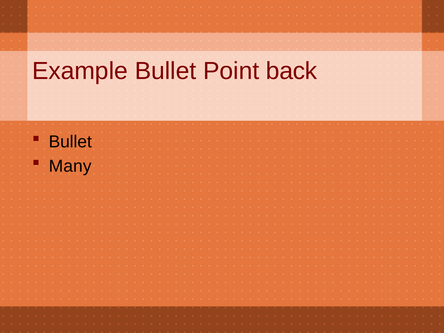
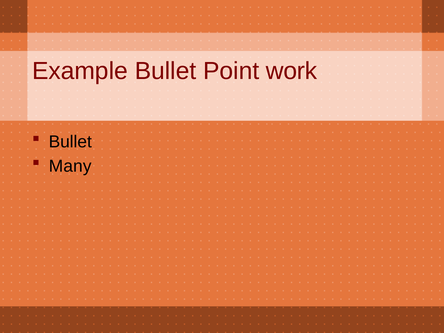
back: back -> work
